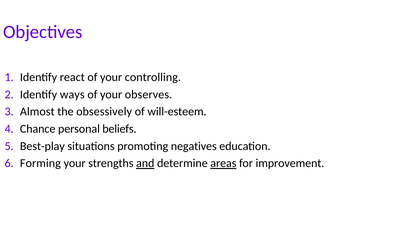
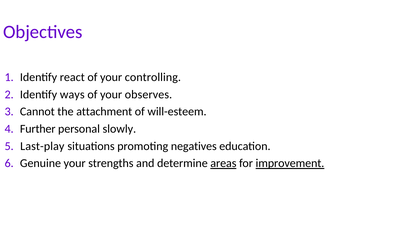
Almost: Almost -> Cannot
obsessively: obsessively -> attachment
Chance: Chance -> Further
beliefs: beliefs -> slowly
Best-play: Best-play -> Last-play
Forming: Forming -> Genuine
and underline: present -> none
improvement underline: none -> present
